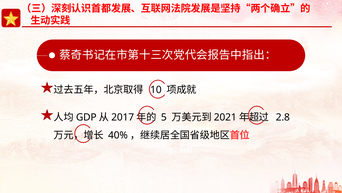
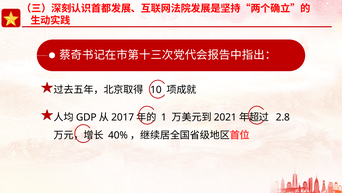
5: 5 -> 1
